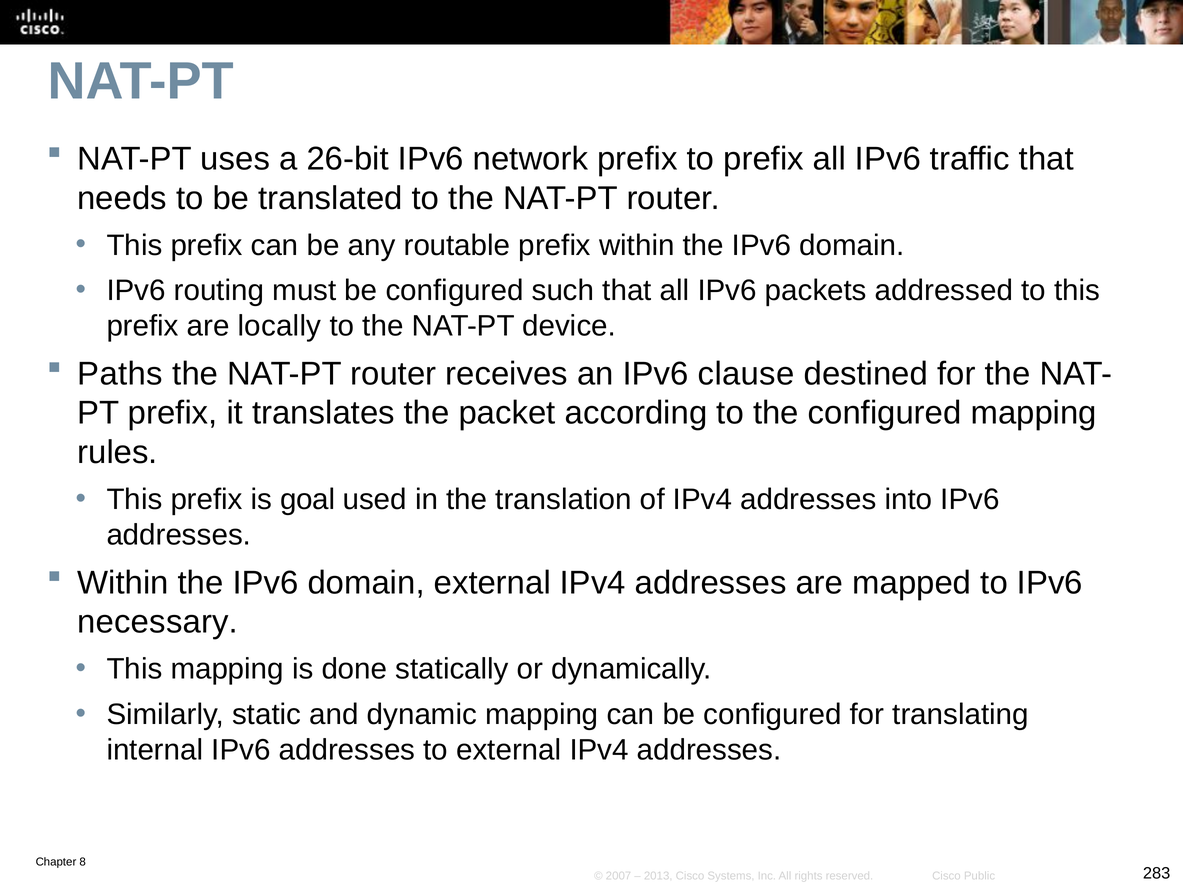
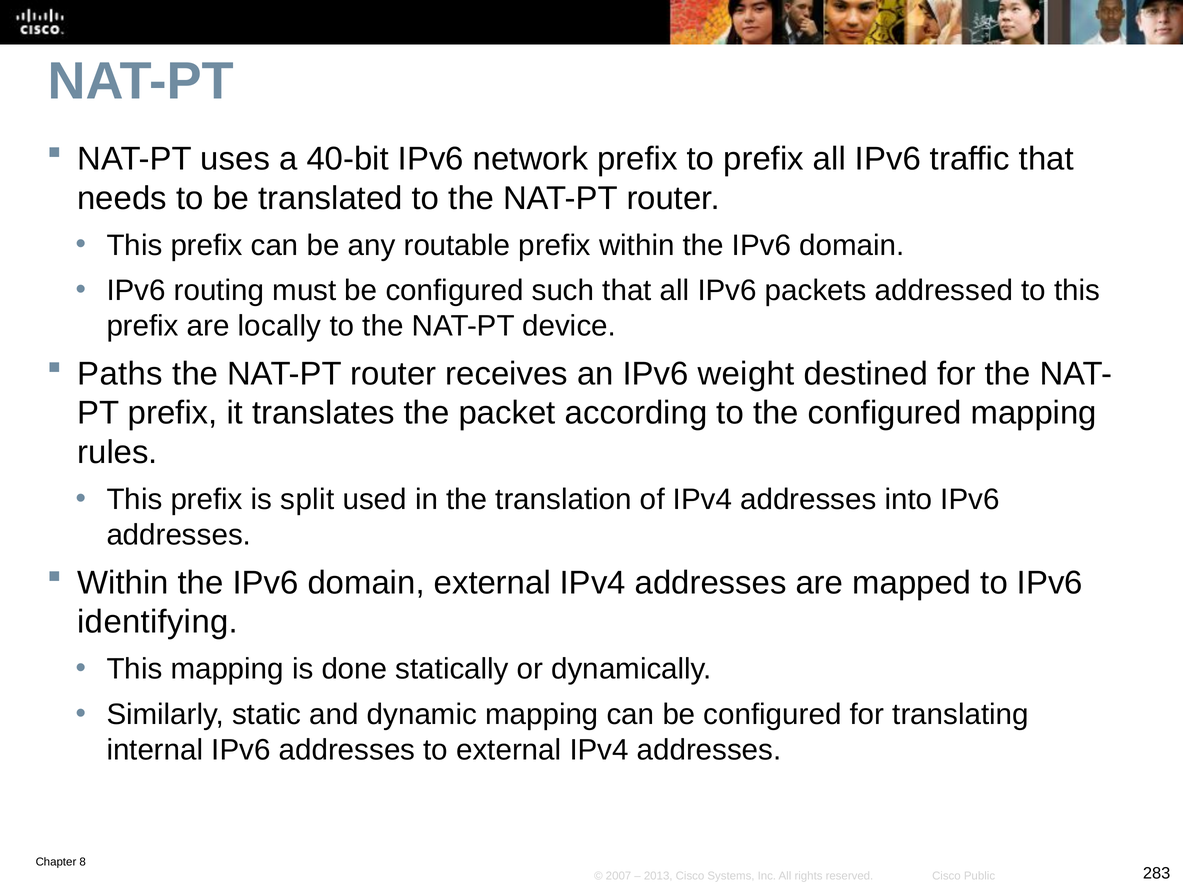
26-bit: 26-bit -> 40-bit
clause: clause -> weight
goal: goal -> split
necessary: necessary -> identifying
